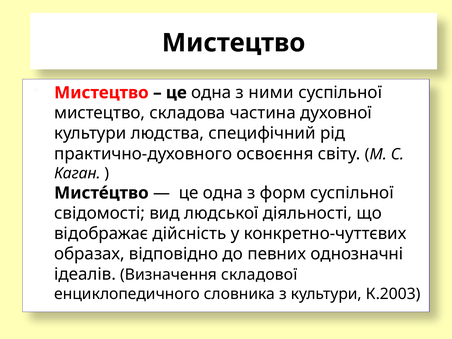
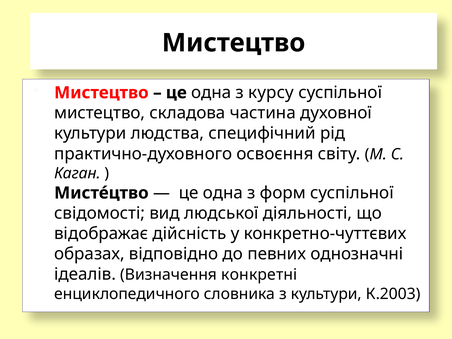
ними: ними -> курсу
складової: складової -> конкретні
